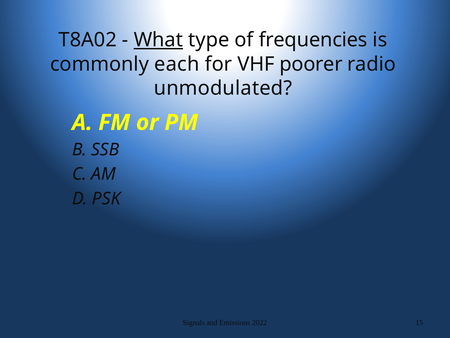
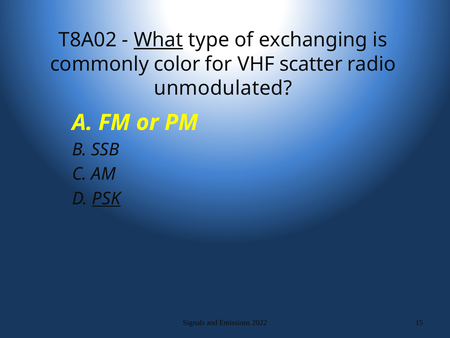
frequencies: frequencies -> exchanging
each: each -> color
poorer: poorer -> scatter
PSK underline: none -> present
